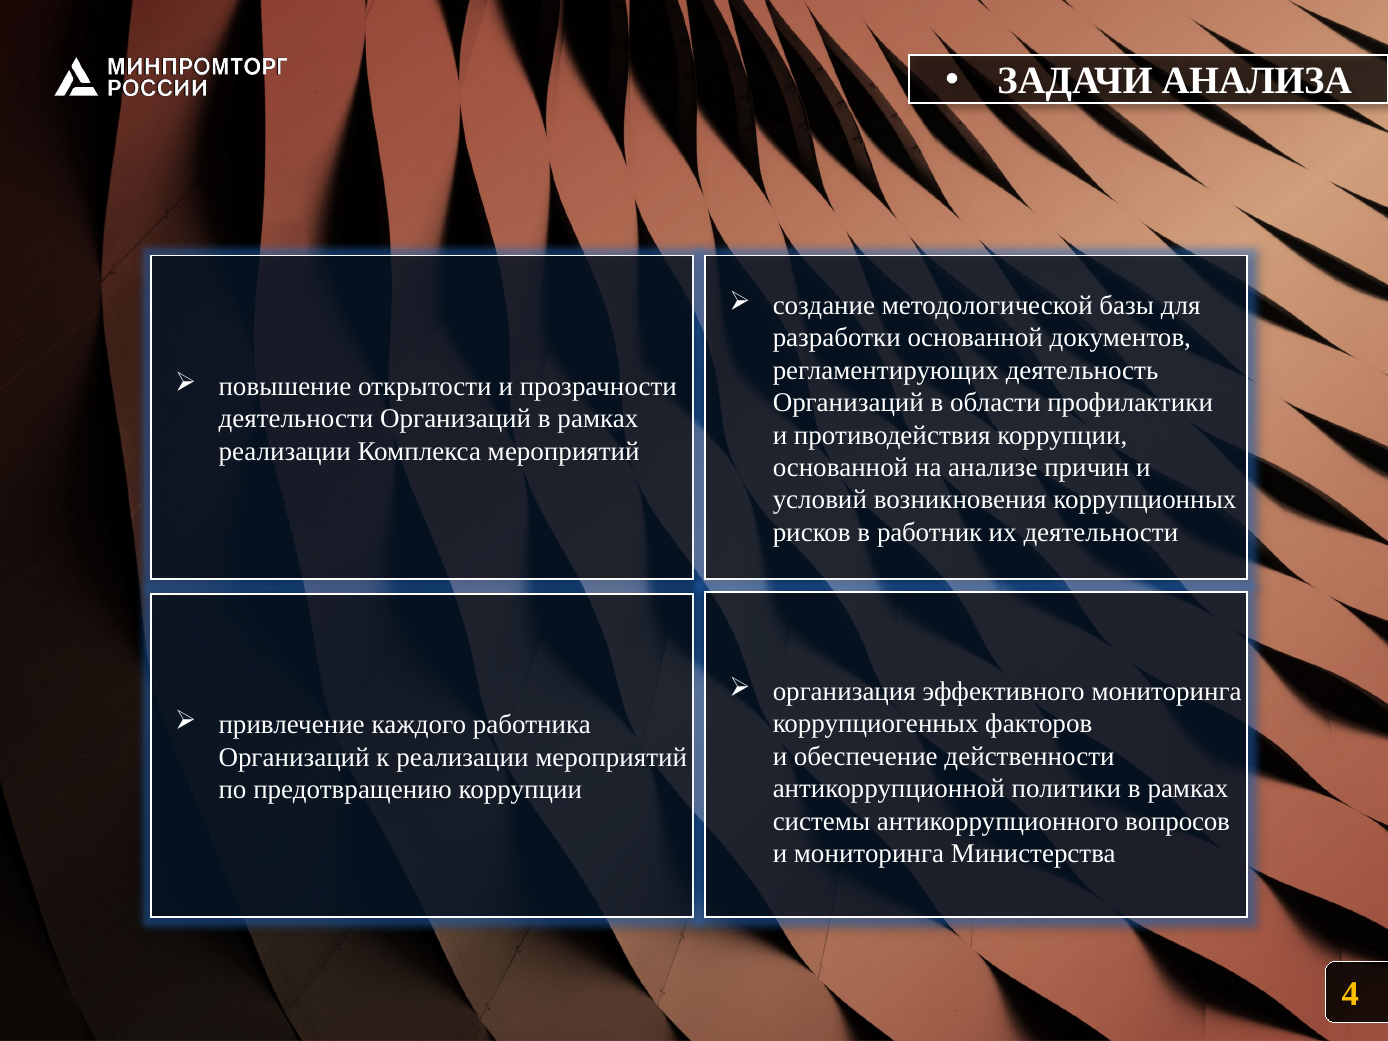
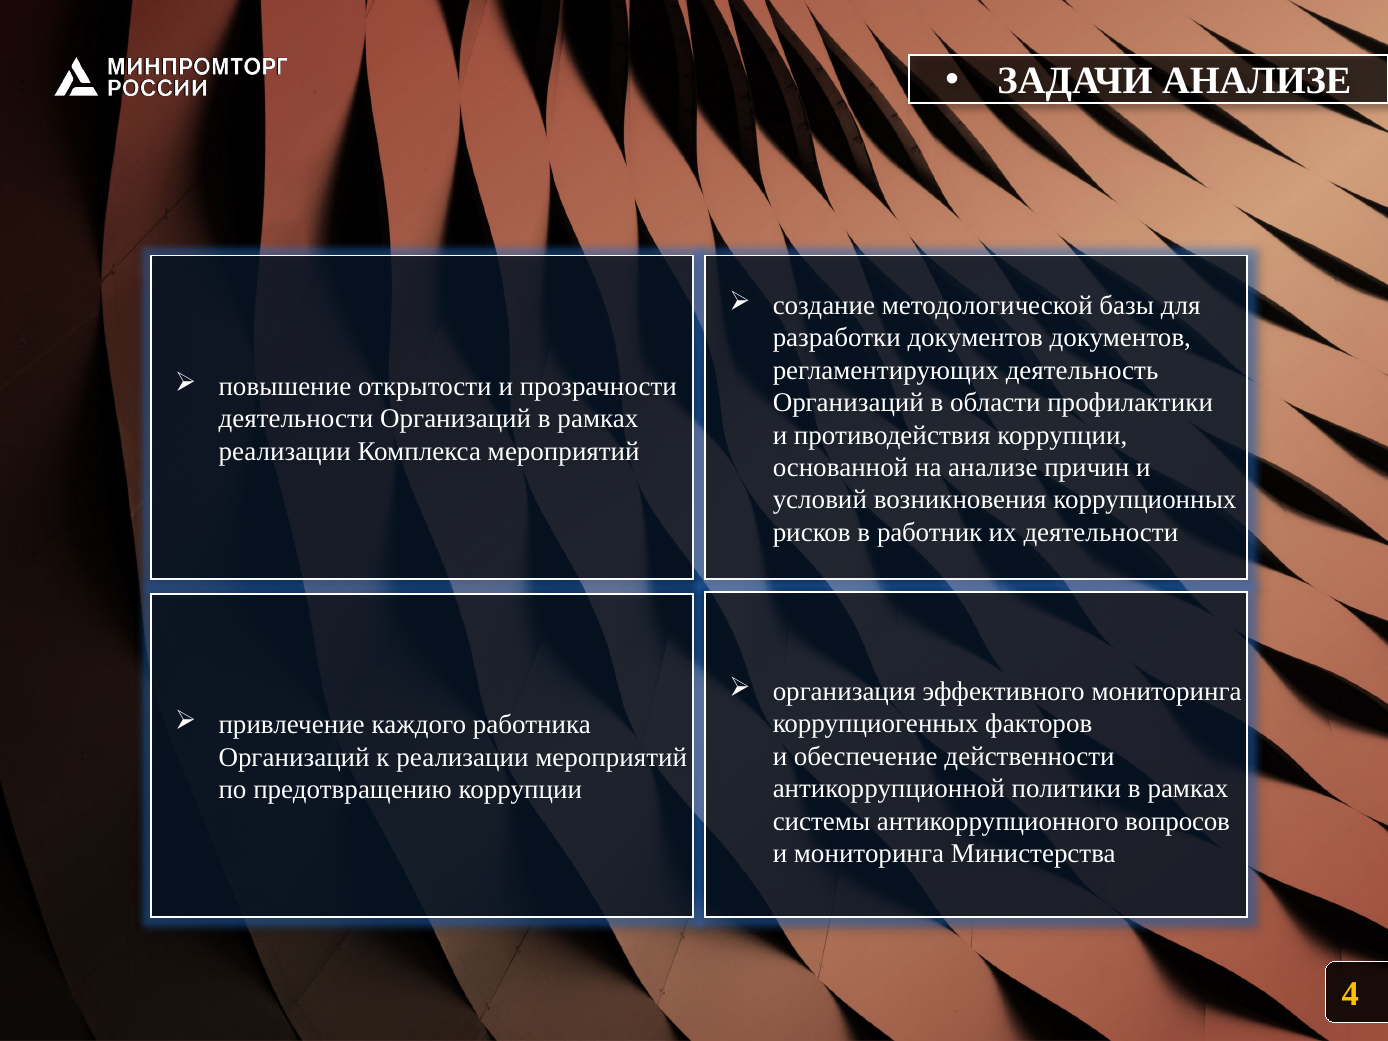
ЗАДАЧИ АНАЛИЗА: АНАЛИЗА -> АНАЛИЗЕ
разработки основанной: основанной -> документов
